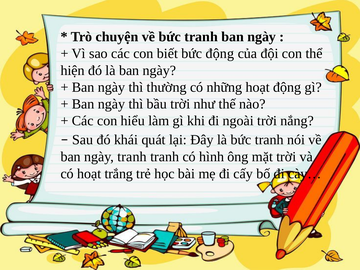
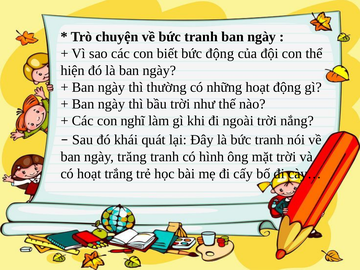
hiểu: hiểu -> nghĩ
ngày tranh: tranh -> trăng
